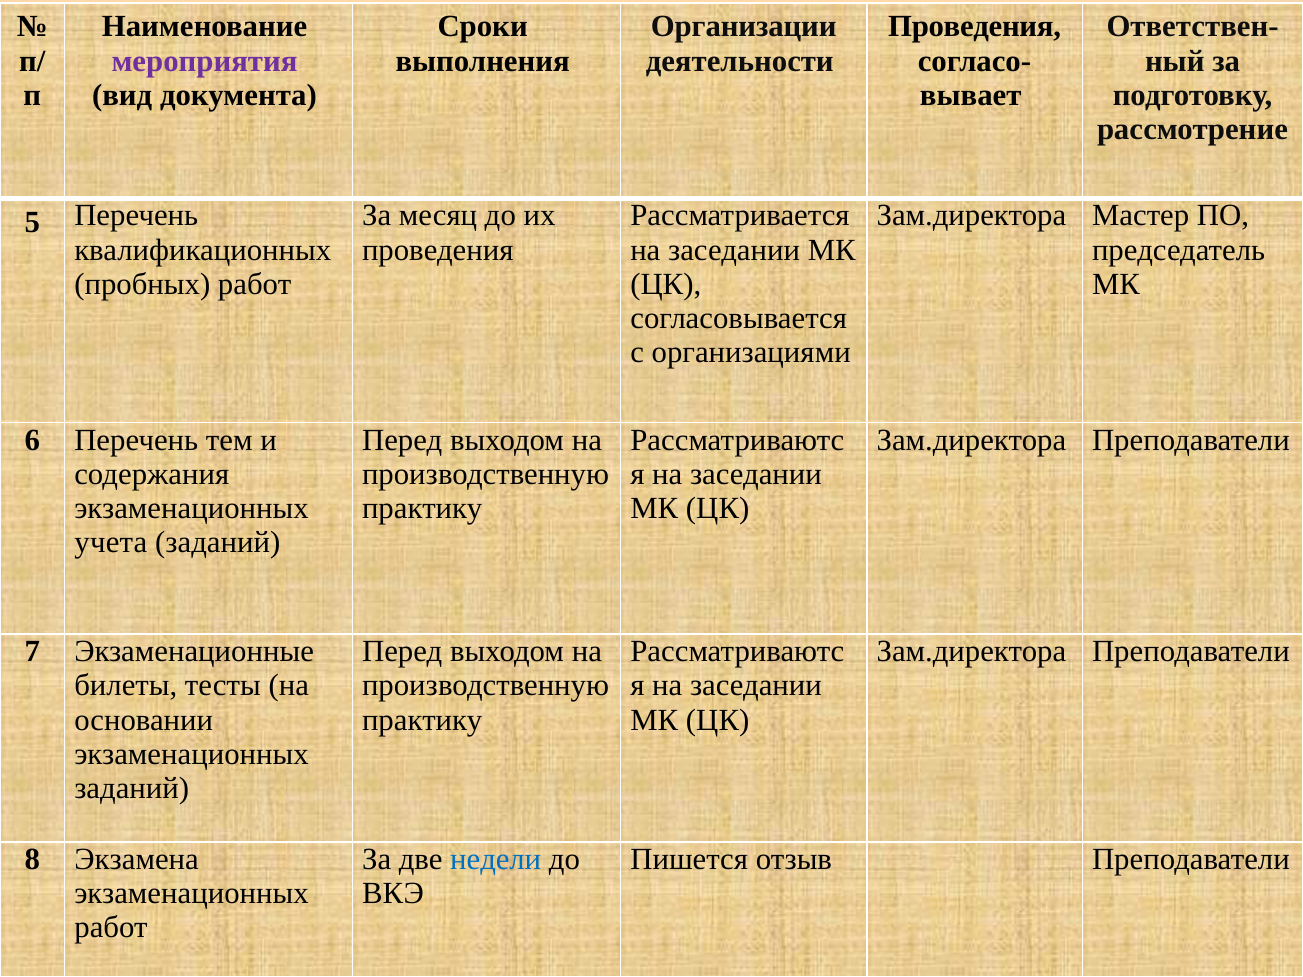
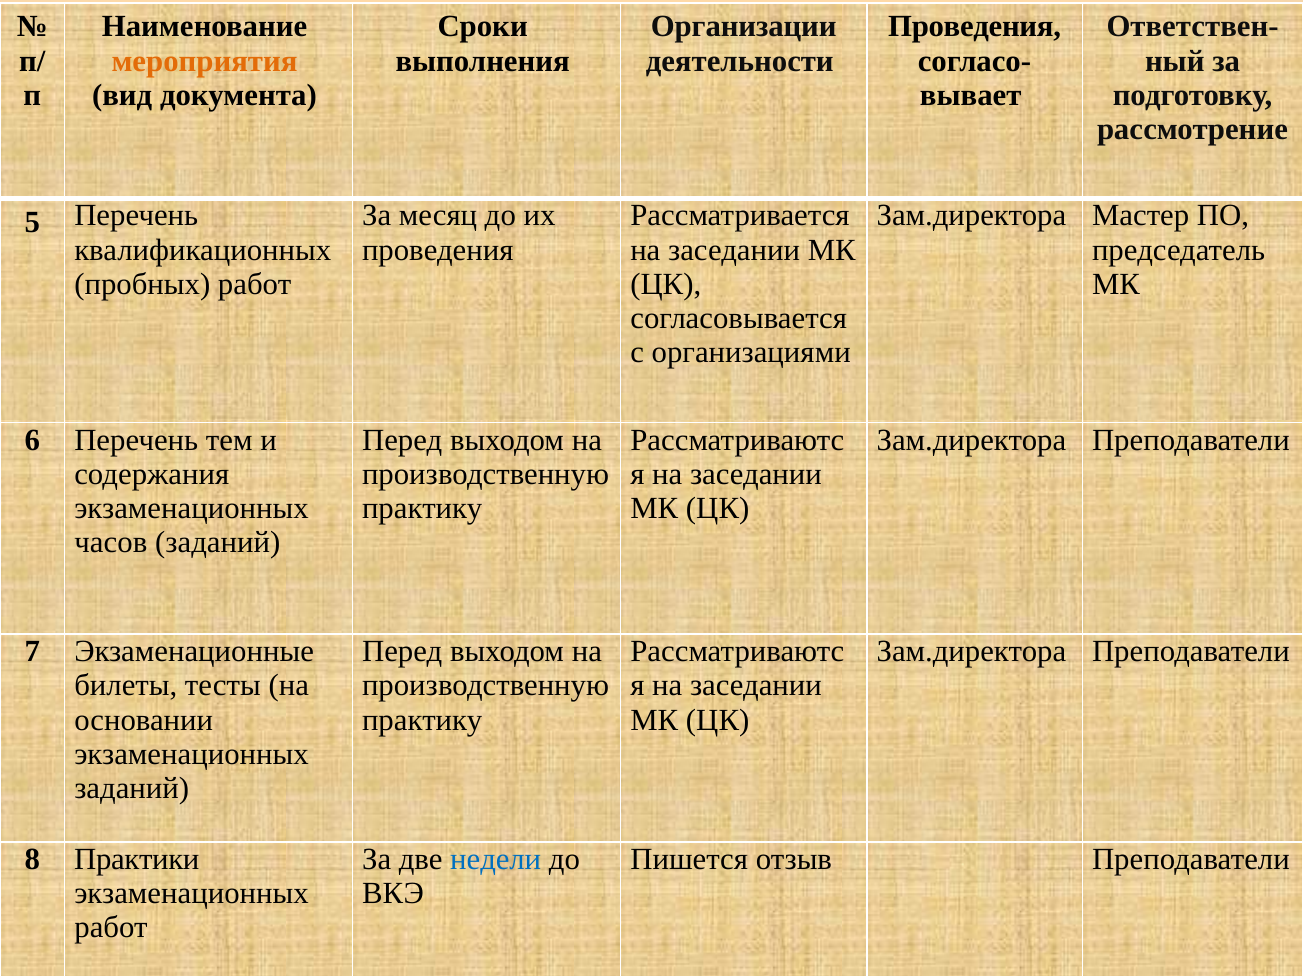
мероприятия colour: purple -> orange
учета: учета -> часов
Экзамена: Экзамена -> Практики
